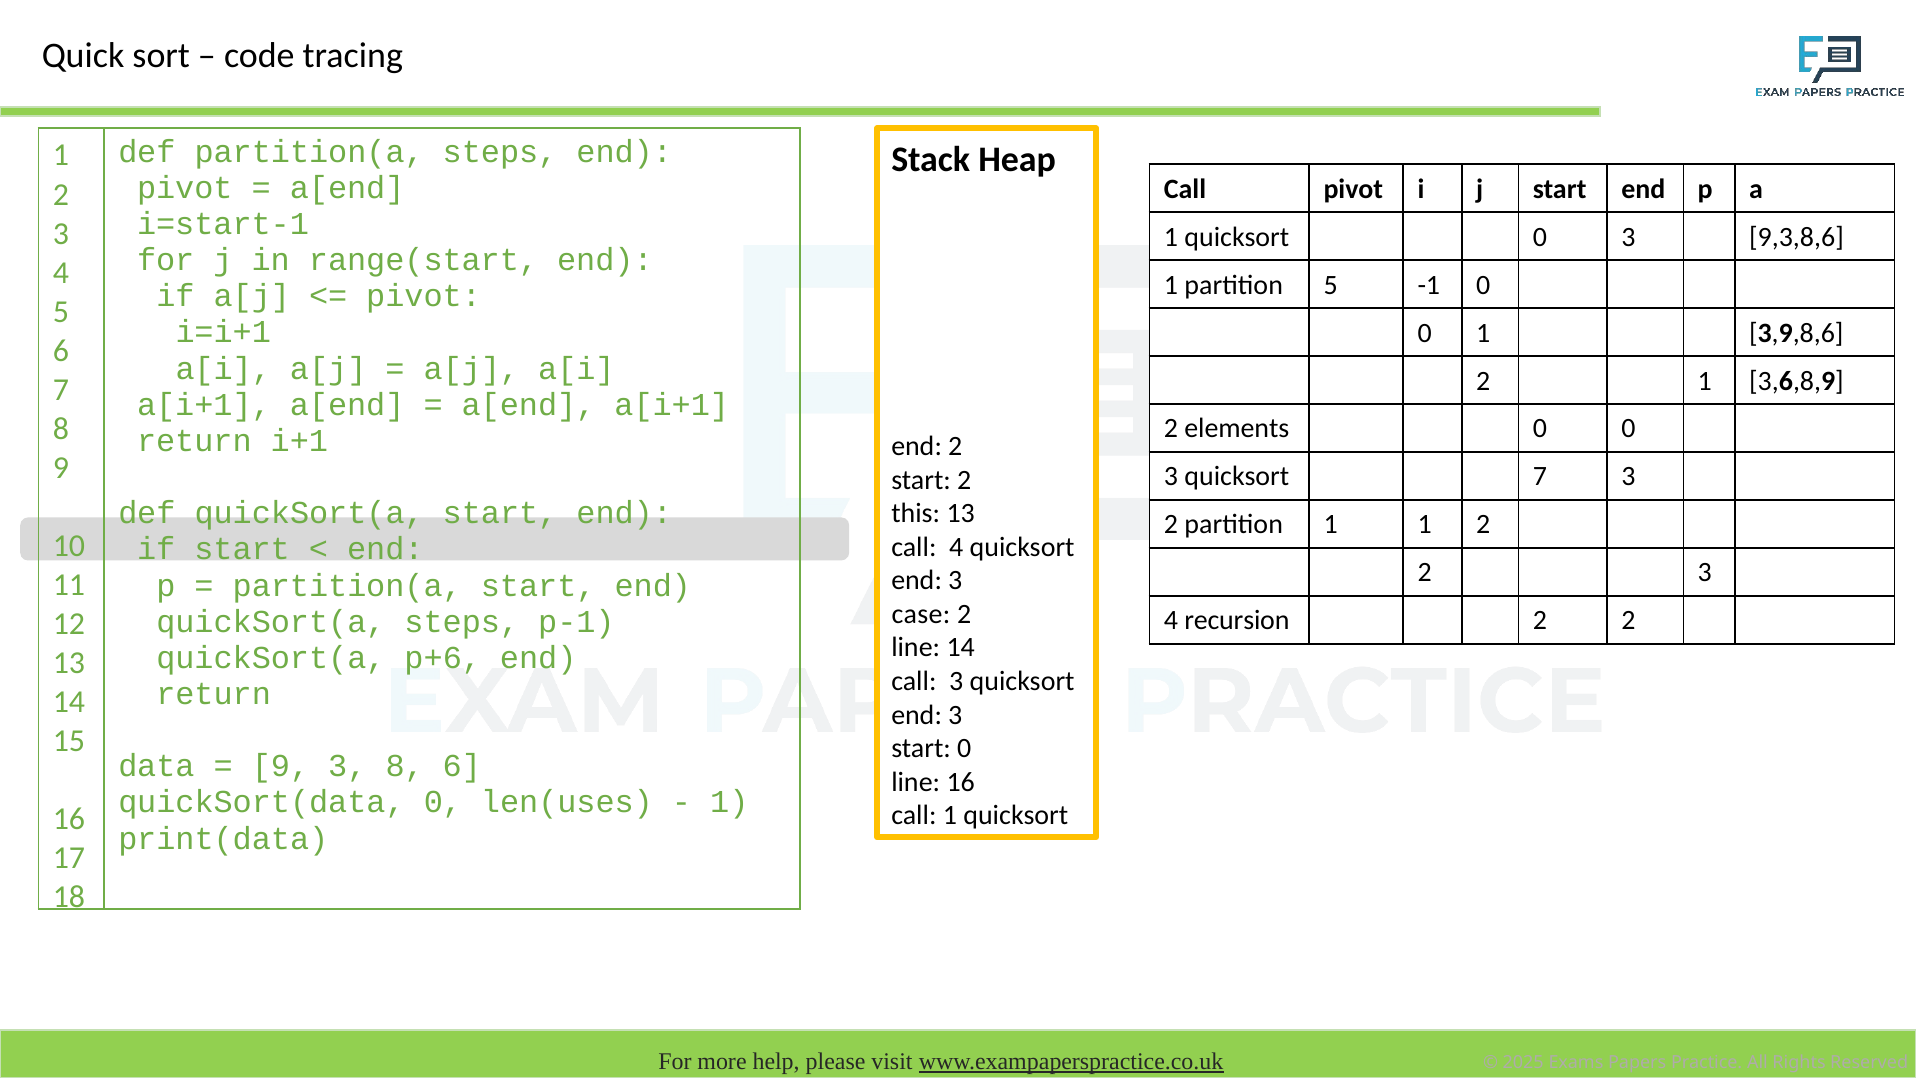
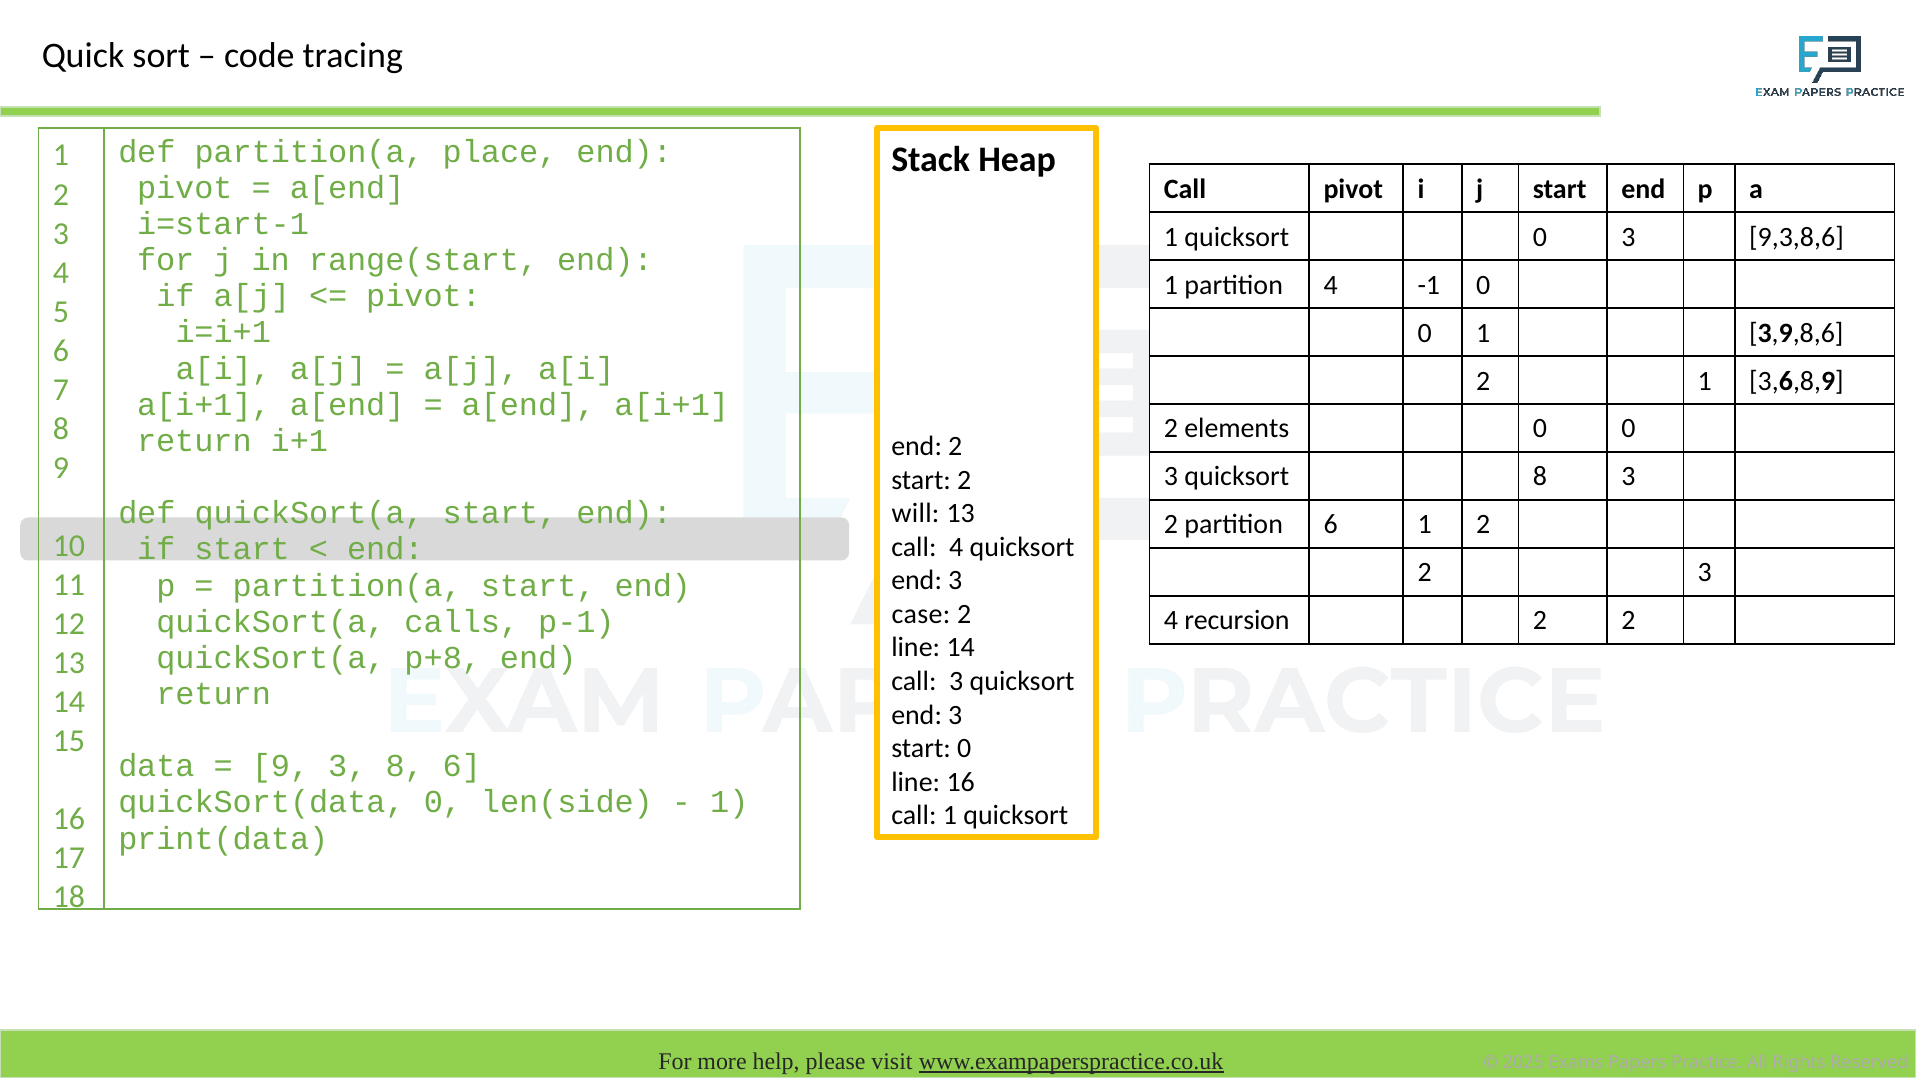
partition(a steps: steps -> place
partition 5: 5 -> 4
quicksort 7: 7 -> 8
this: this -> will
partition 1: 1 -> 6
quickSort(a steps: steps -> calls
p+6: p+6 -> p+8
len(uses: len(uses -> len(side
